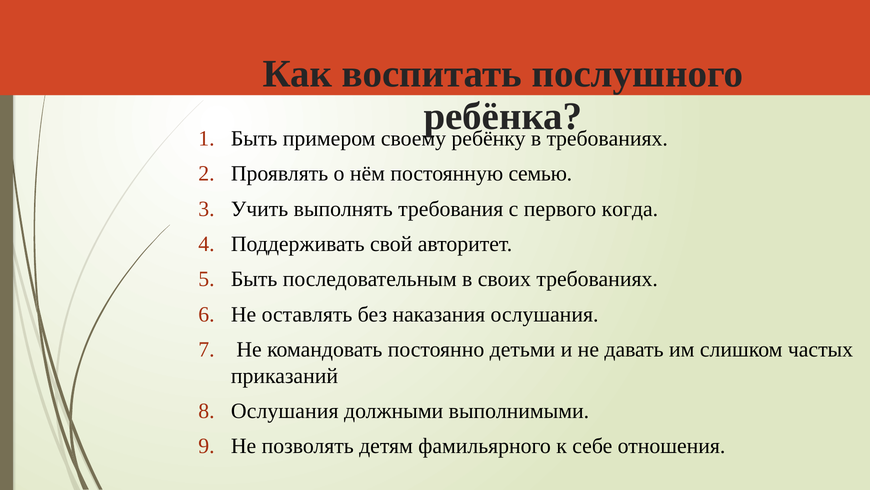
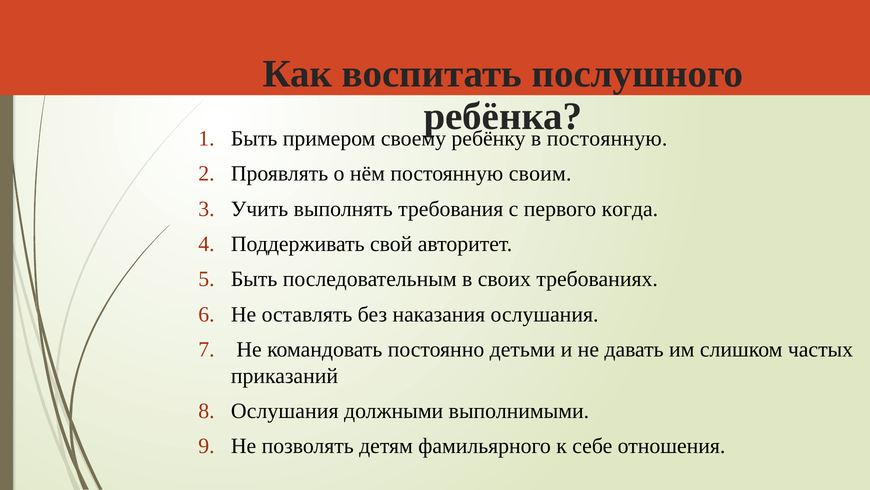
требованиях at (607, 138): требованиях -> постоянную
семью: семью -> своим
